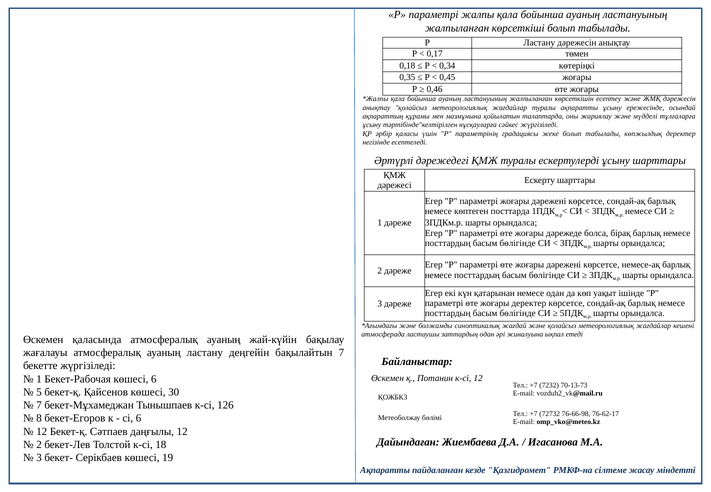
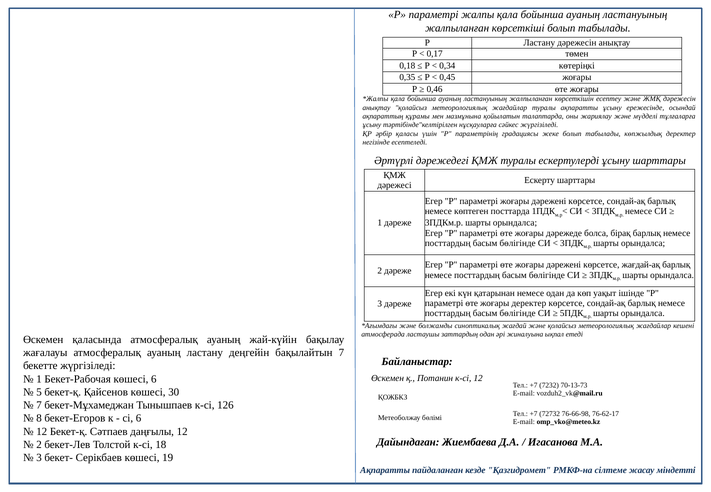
немесе-ақ: немесе-ақ -> жағдай-ақ
